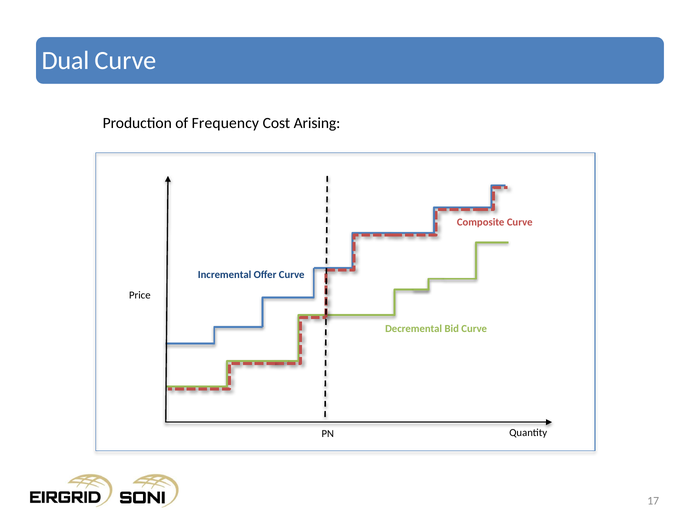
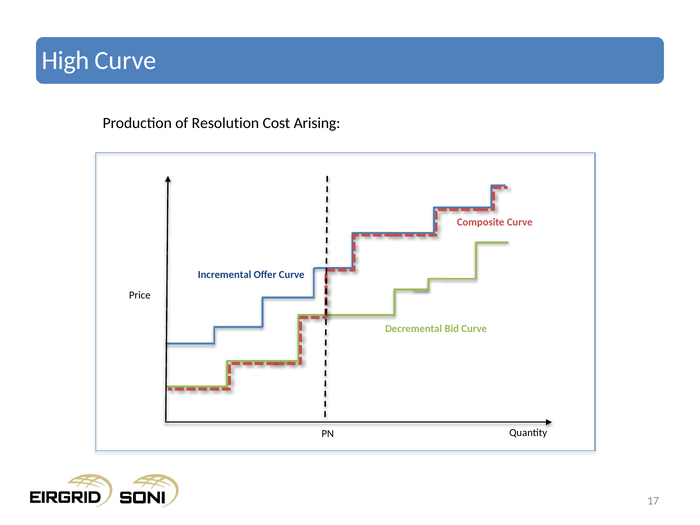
Dual: Dual -> High
Frequency: Frequency -> Resolution
